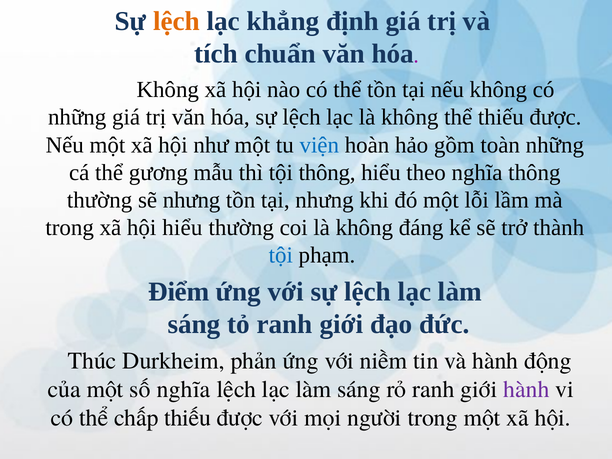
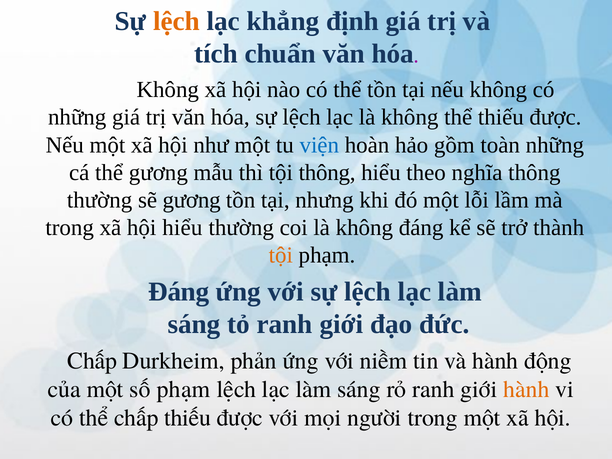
sẽ nhưng: nhưng -> gương
tội at (281, 255) colour: blue -> orange
Điểm at (179, 292): Điểm -> Đáng
Thúc at (92, 361): Thúc -> Chấp
số nghĩa: nghĩa -> phạm
hành at (526, 389) colour: purple -> orange
